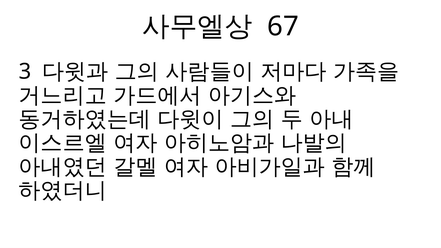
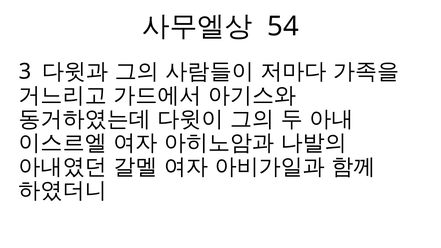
67: 67 -> 54
